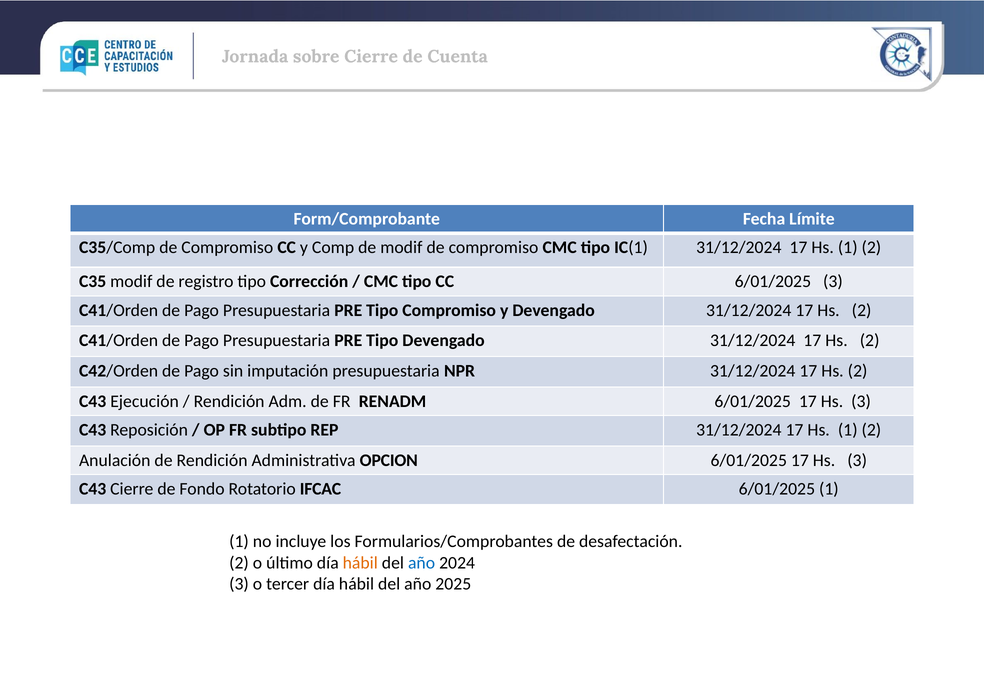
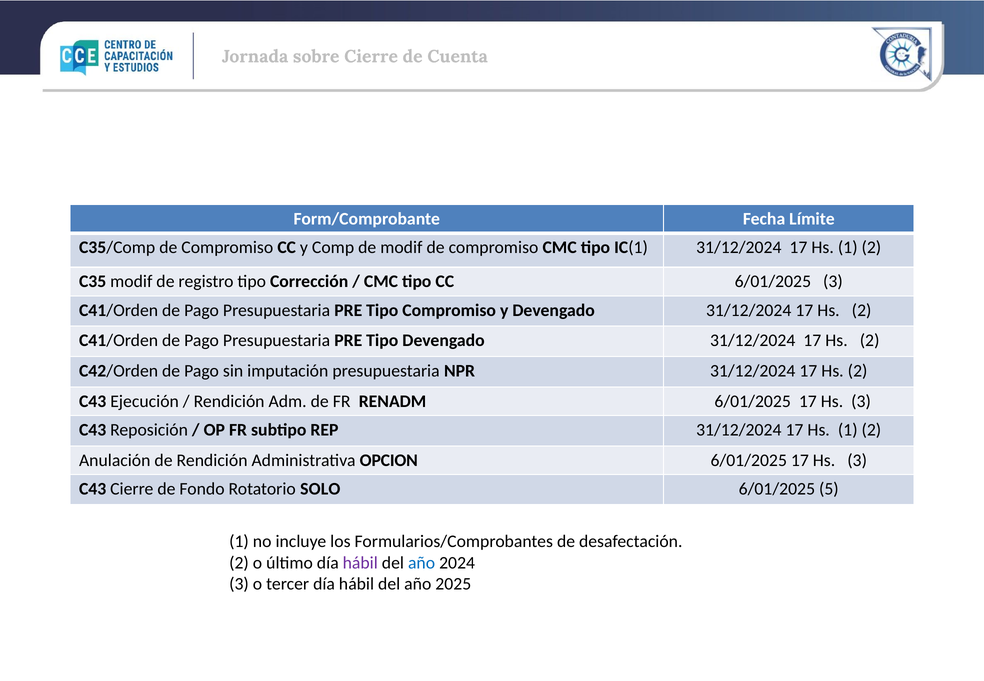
IFCAC: IFCAC -> SOLO
6/01/2025 1: 1 -> 5
hábil at (360, 563) colour: orange -> purple
